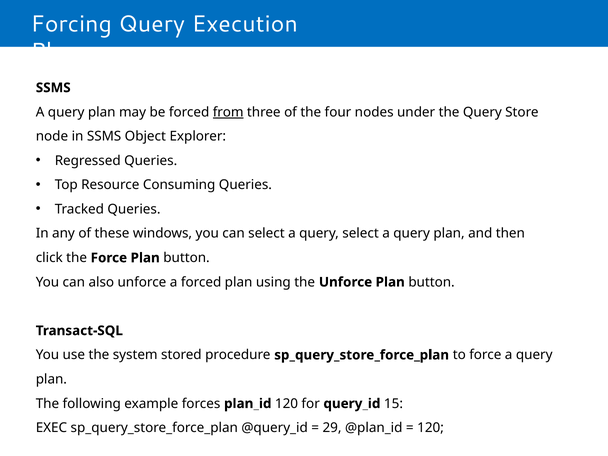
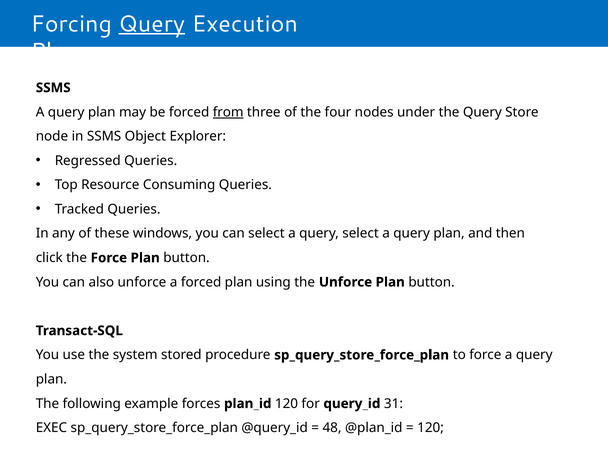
Query at (152, 24) underline: none -> present
15: 15 -> 31
29: 29 -> 48
